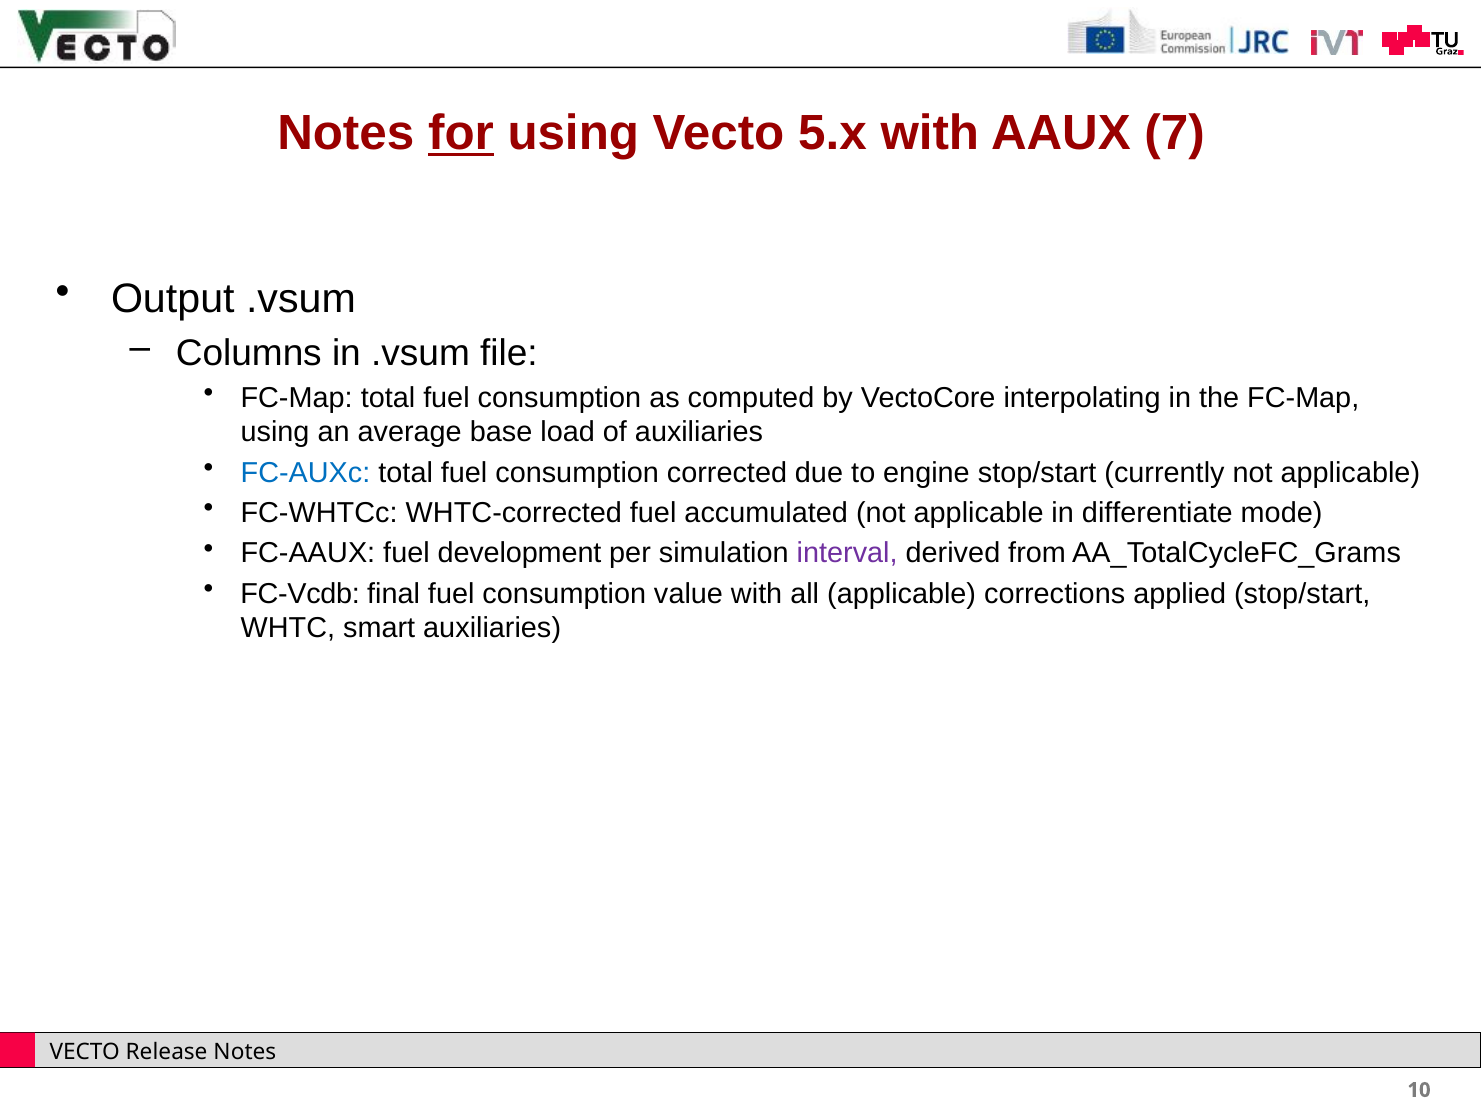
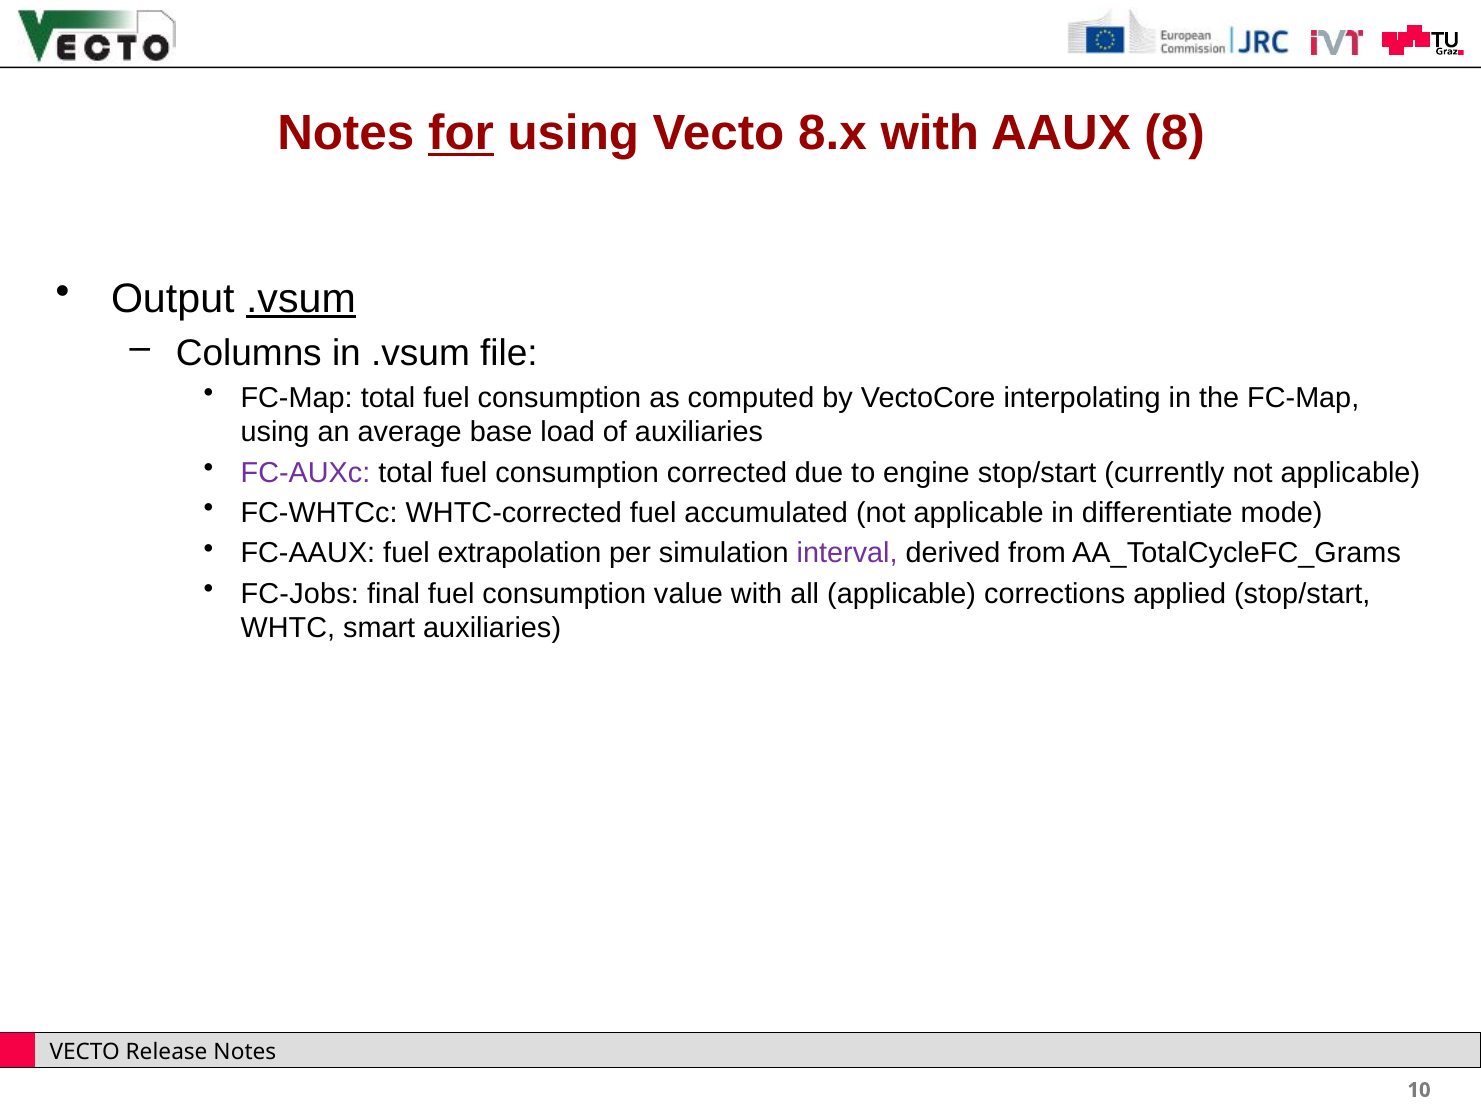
5.x: 5.x -> 8.x
7: 7 -> 8
.vsum at (301, 299) underline: none -> present
FC-AUXc colour: blue -> purple
development: development -> extrapolation
FC-Vcdb: FC-Vcdb -> FC-Jobs
